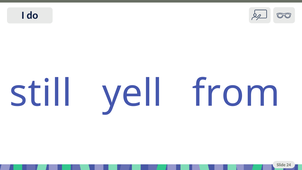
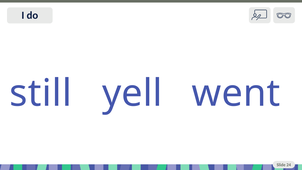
from: from -> went
